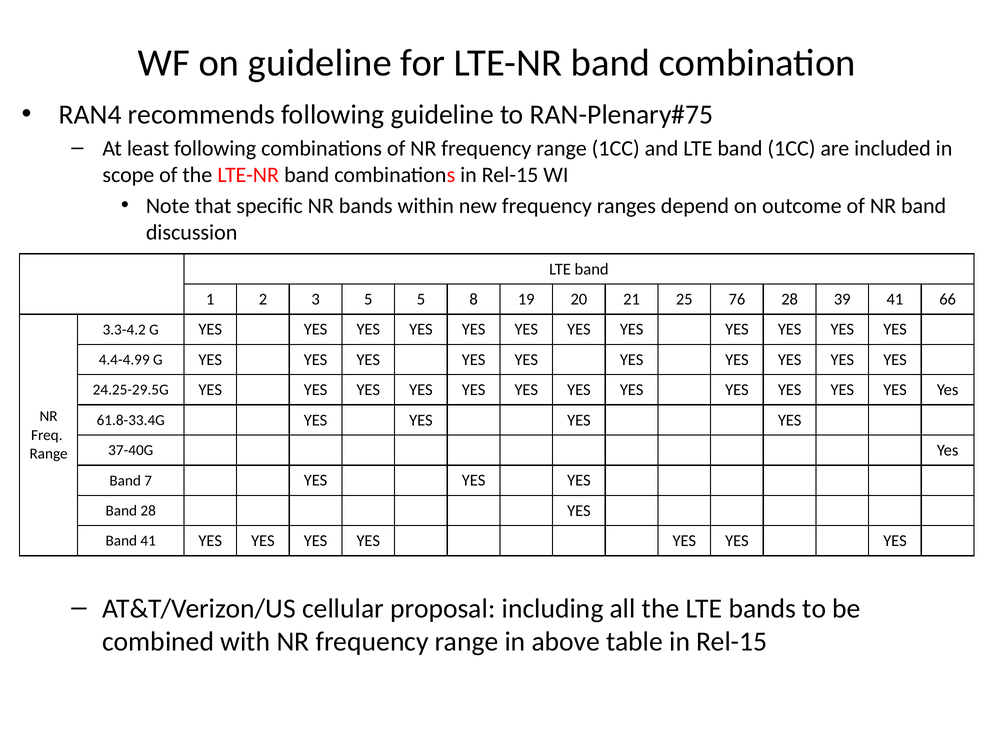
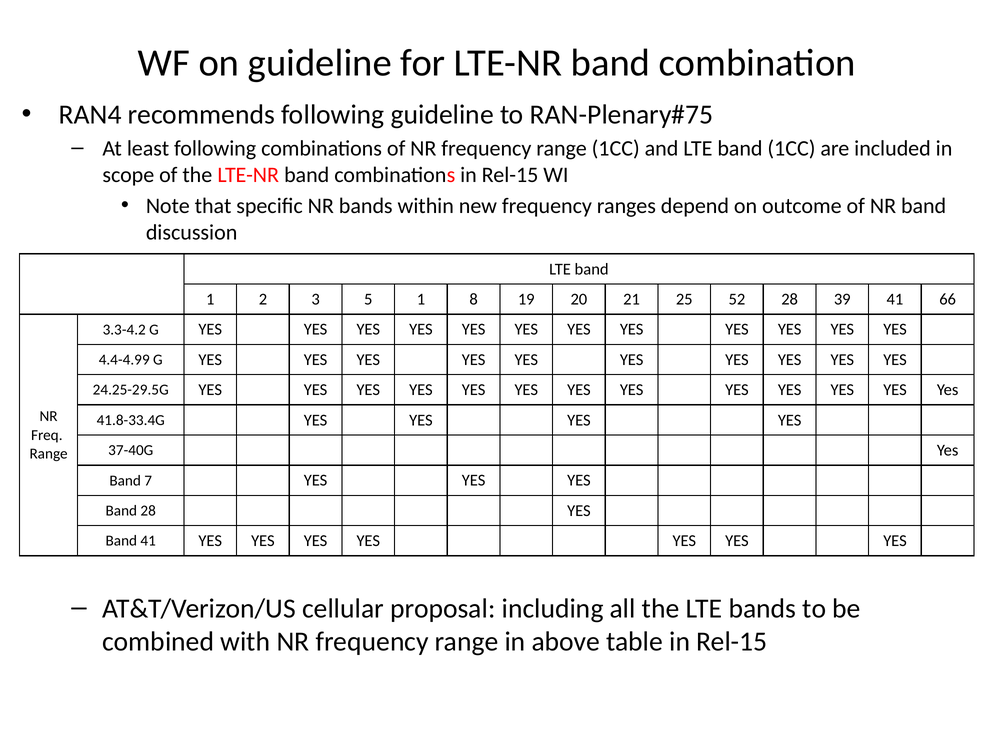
5 5: 5 -> 1
76: 76 -> 52
61.8-33.4G: 61.8-33.4G -> 41.8-33.4G
